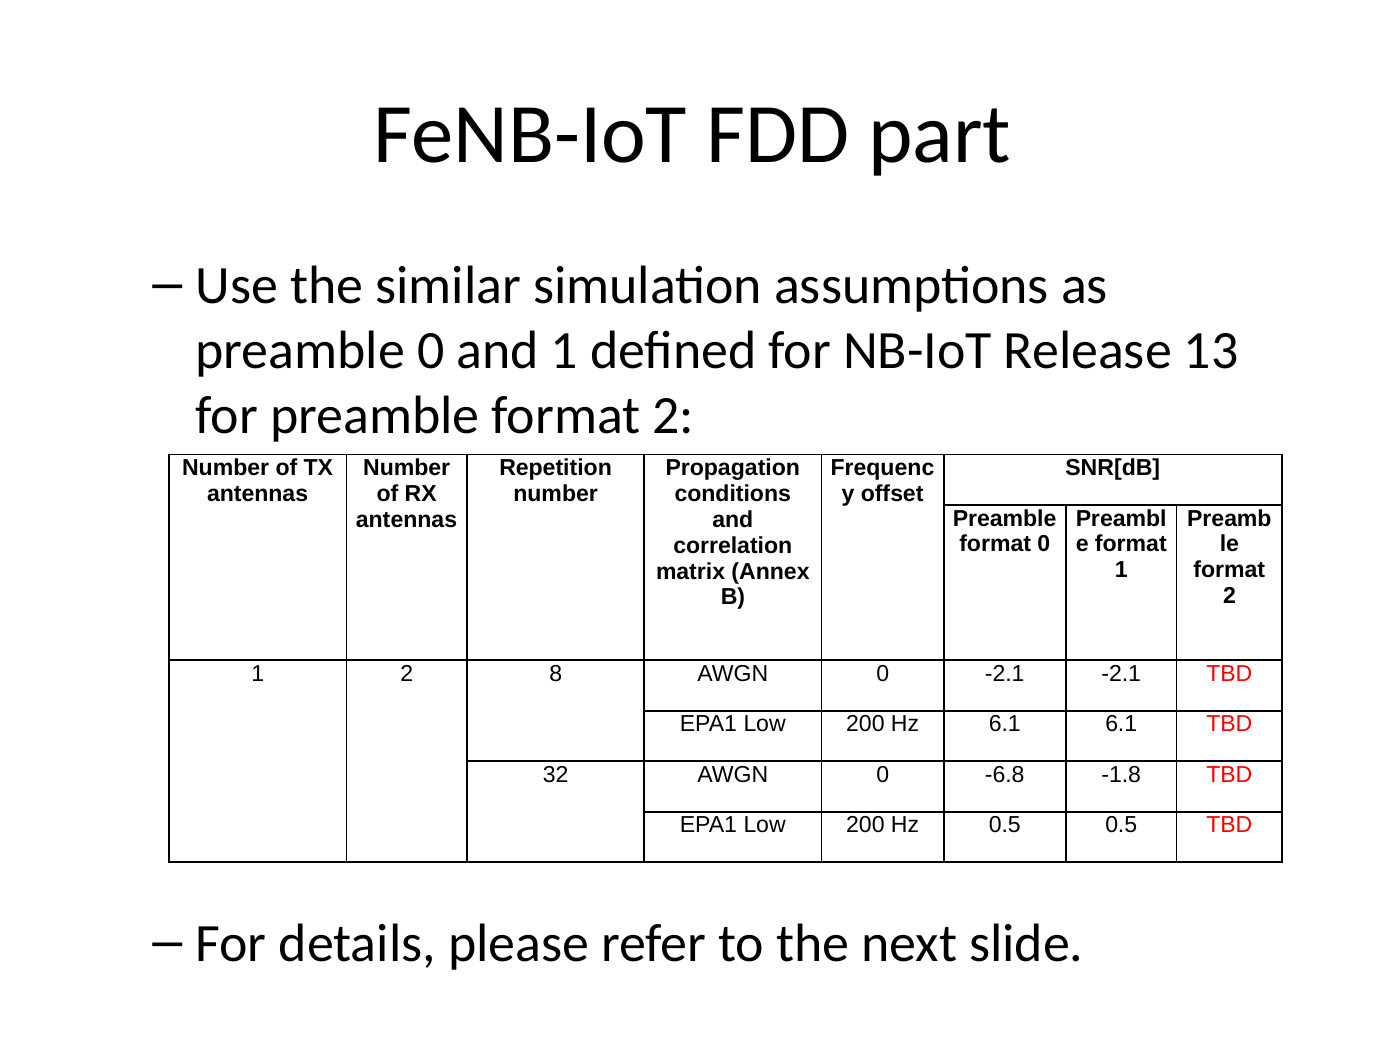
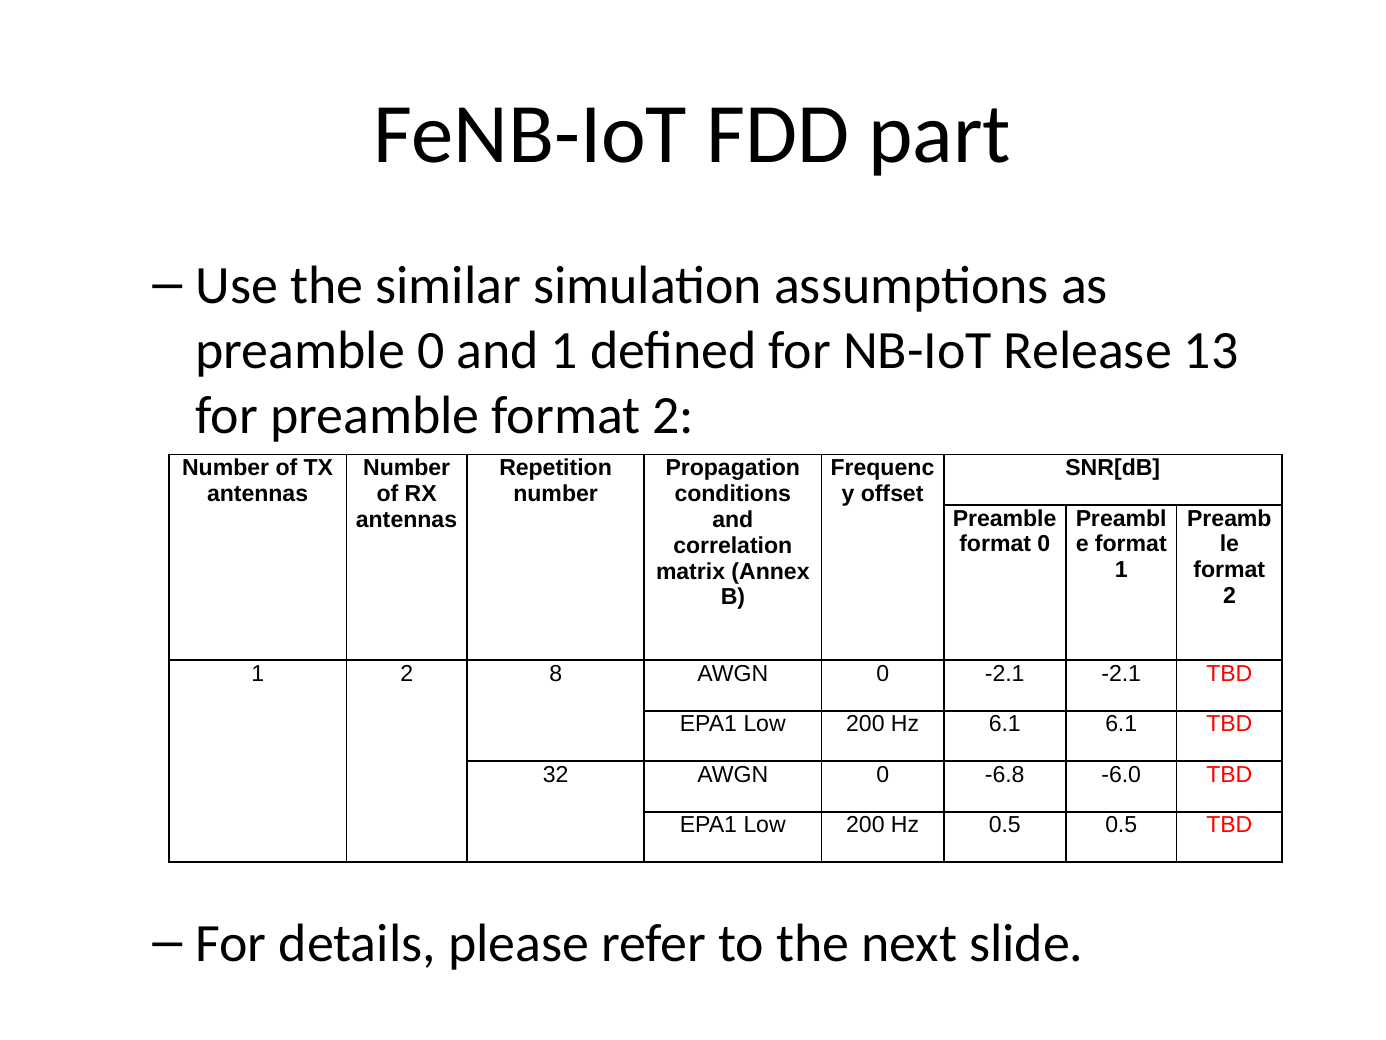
-1.8: -1.8 -> -6.0
